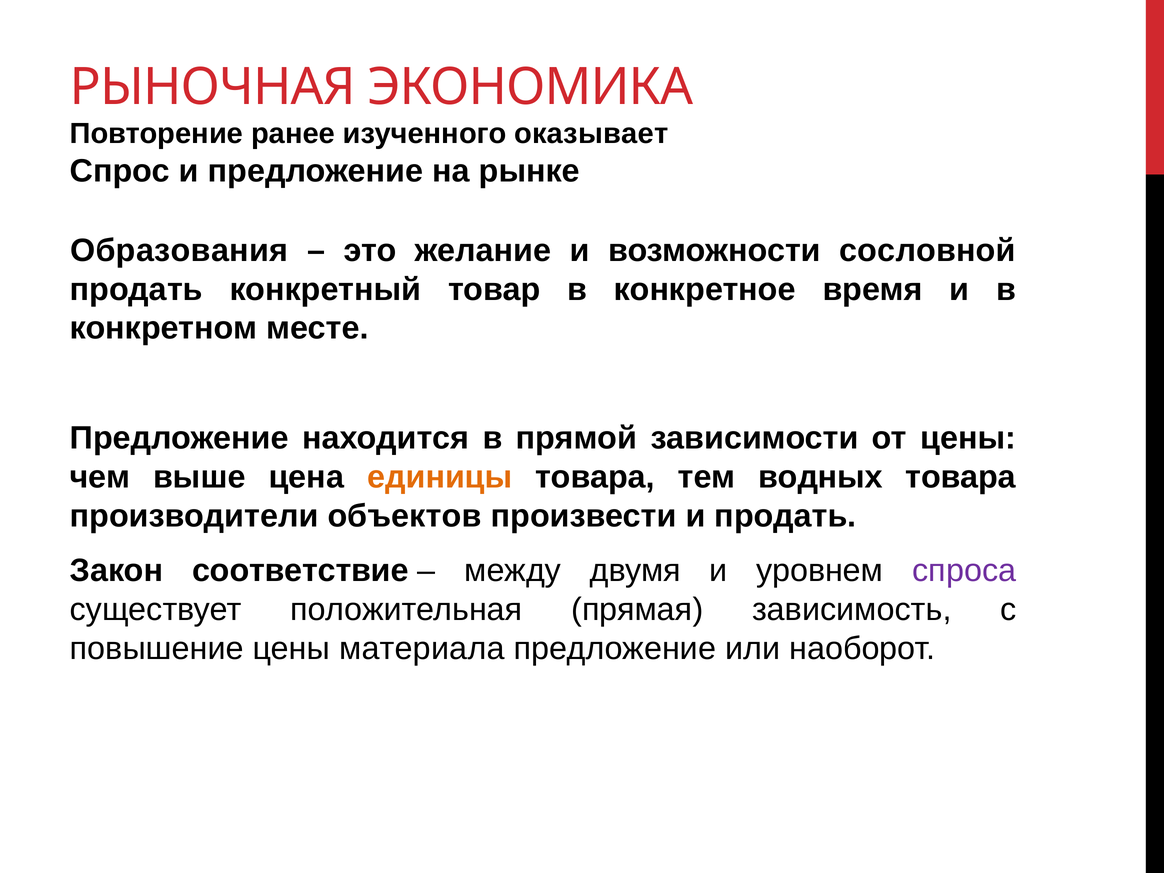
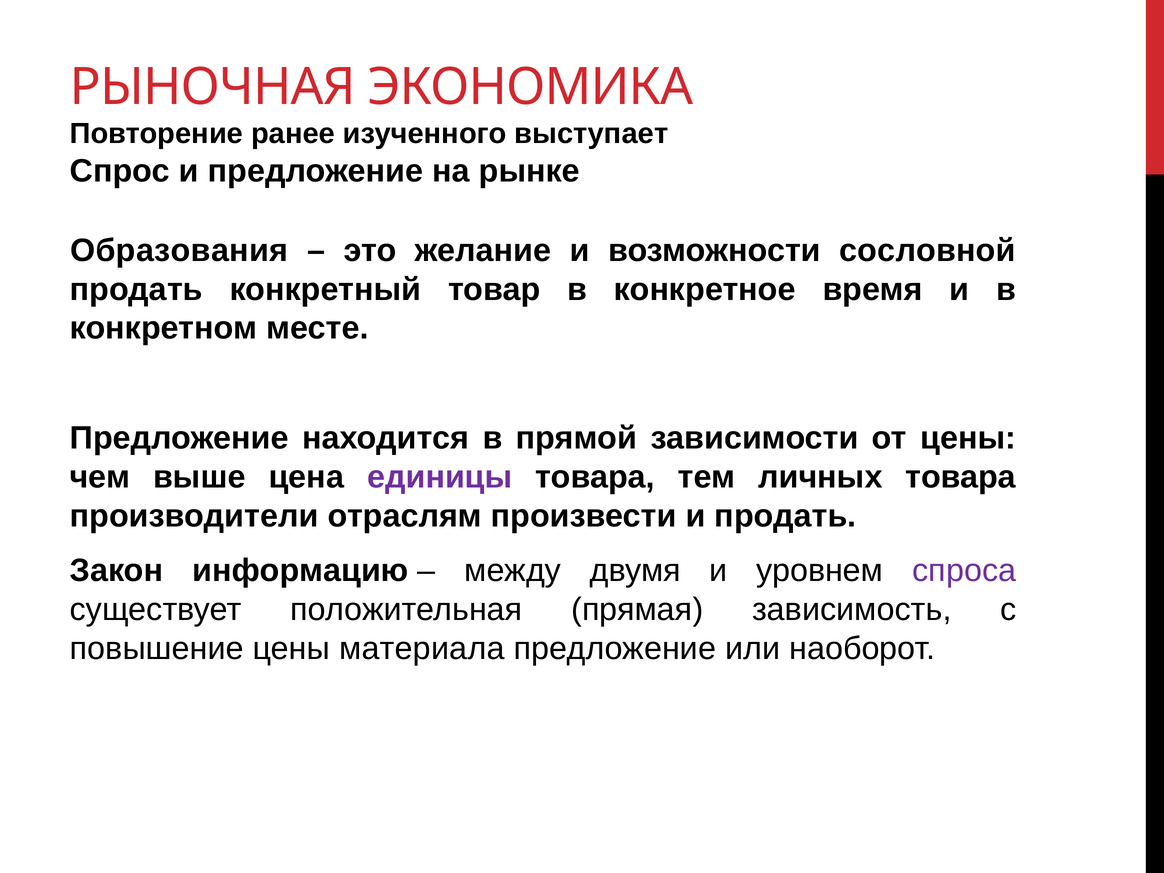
оказывает: оказывает -> выступает
единицы colour: orange -> purple
водных: водных -> личных
объектов: объектов -> отраслям
соответствие: соответствие -> информацию
